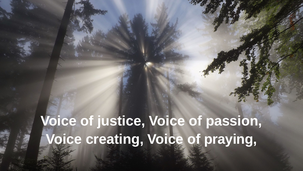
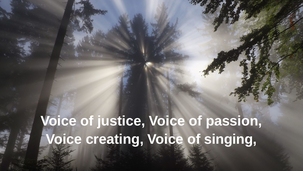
praying: praying -> singing
